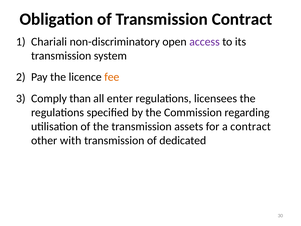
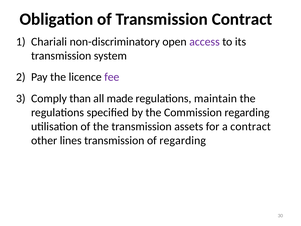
fee colour: orange -> purple
enter: enter -> made
licensees: licensees -> maintain
with: with -> lines
of dedicated: dedicated -> regarding
